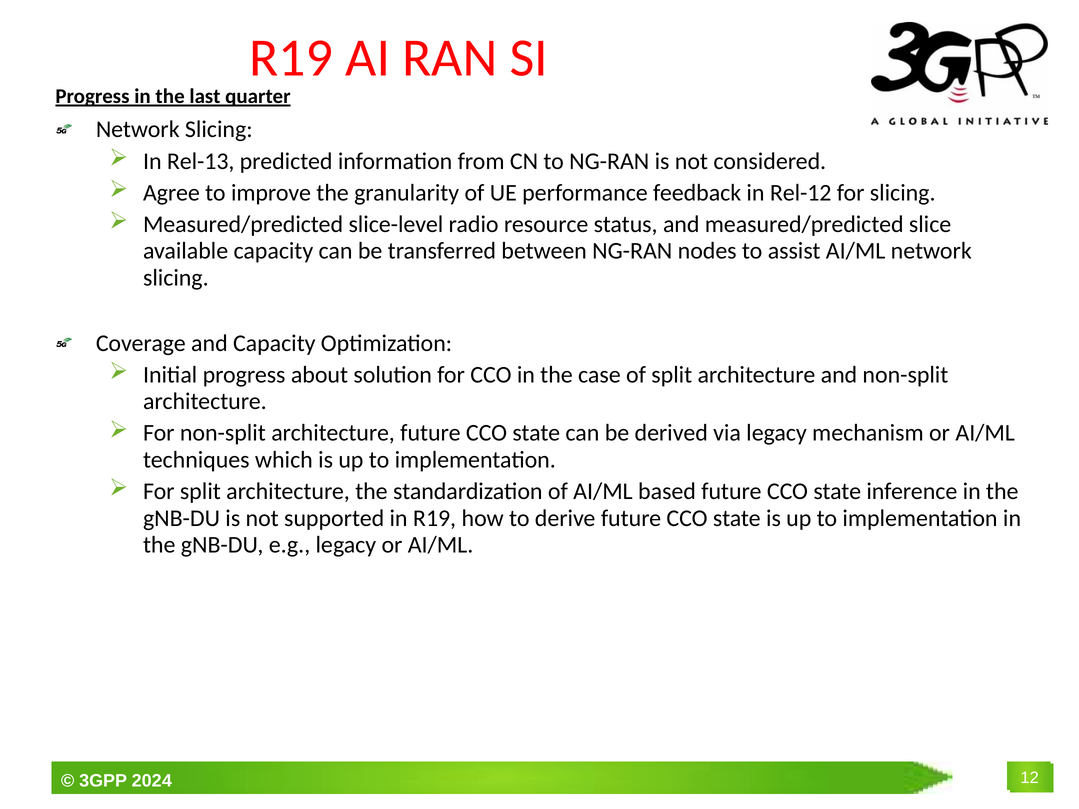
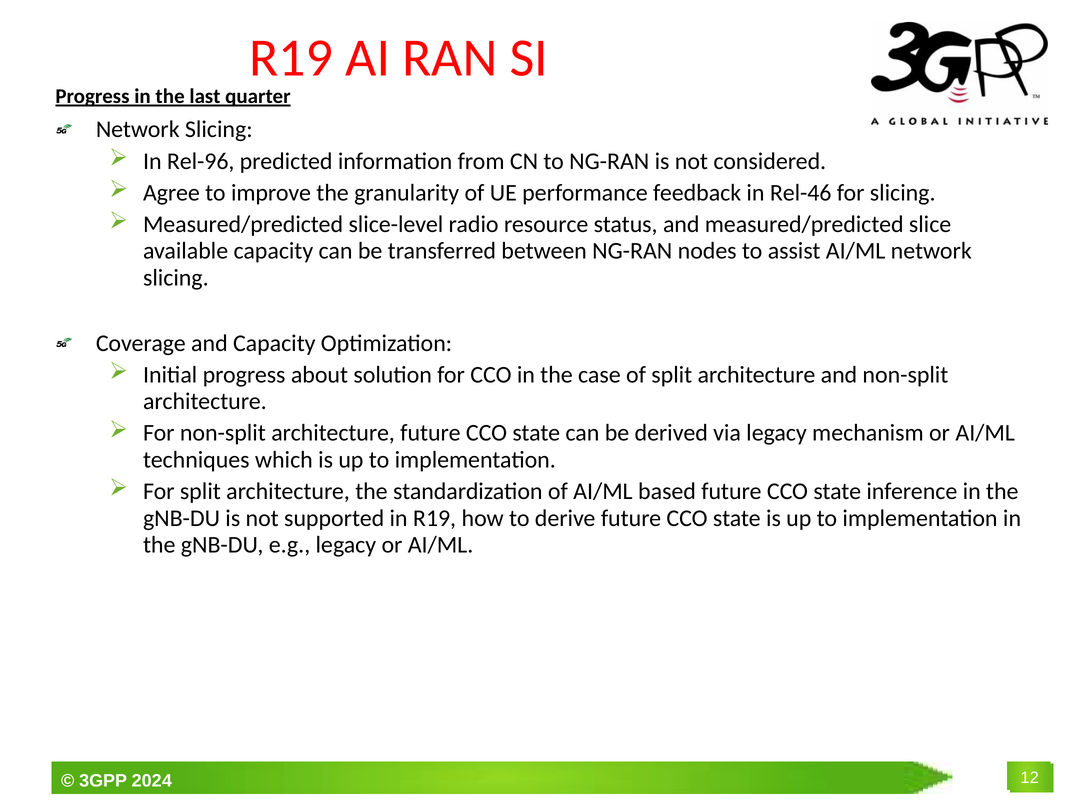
Rel-13: Rel-13 -> Rel-96
Rel-12: Rel-12 -> Rel-46
